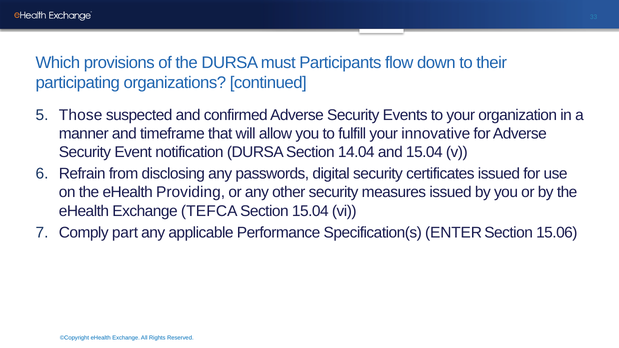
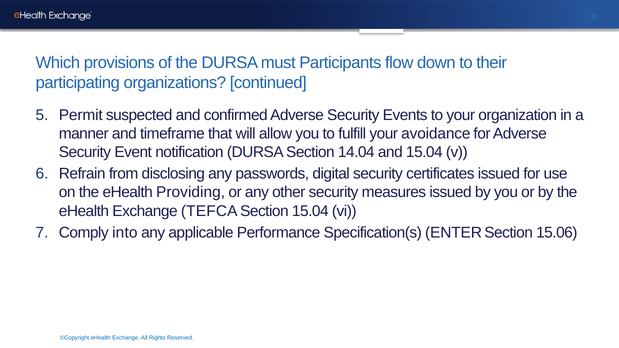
Those: Those -> Permit
innovative: innovative -> avoidance
part: part -> into
